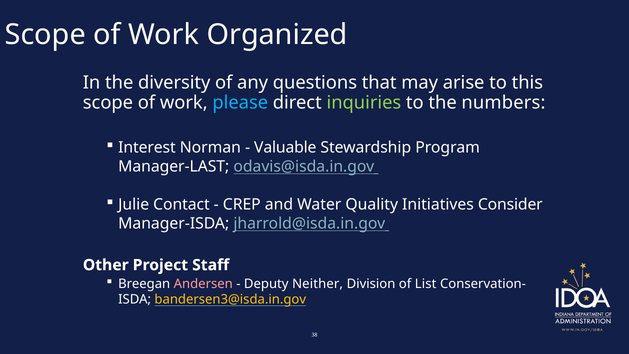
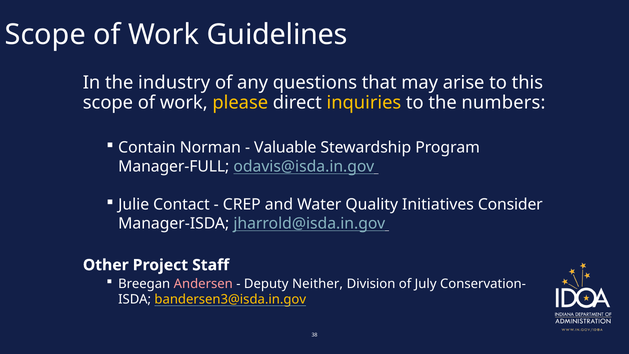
Organized: Organized -> Guidelines
diversity: diversity -> industry
please colour: light blue -> yellow
inquiries colour: light green -> yellow
Interest: Interest -> Contain
Manager-LAST: Manager-LAST -> Manager-FULL
List: List -> July
